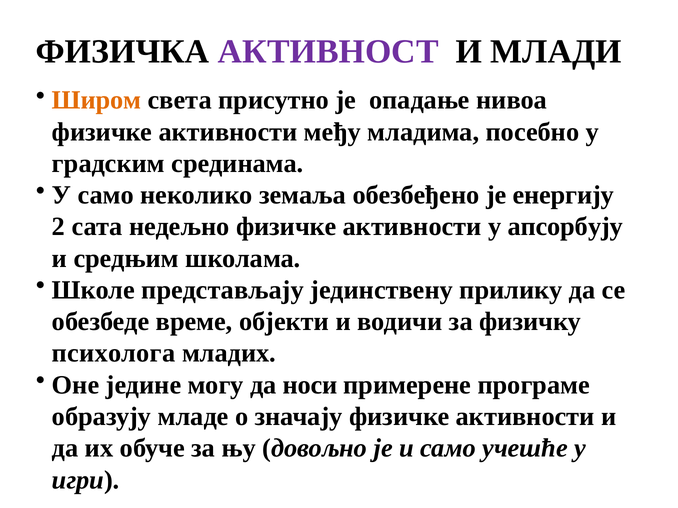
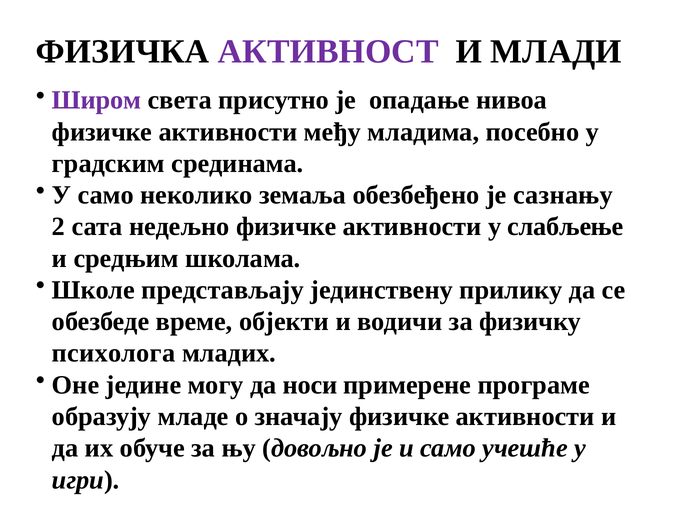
Широм colour: orange -> purple
енергију: енергију -> сазнању
апсорбују: апсорбују -> слабљење
